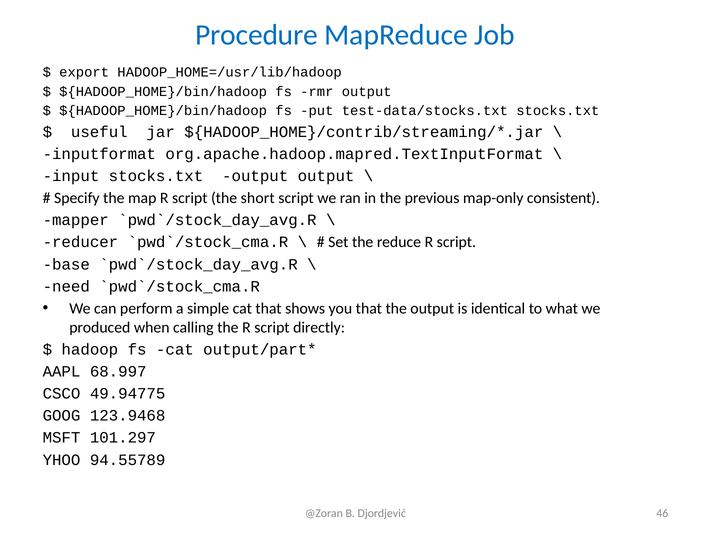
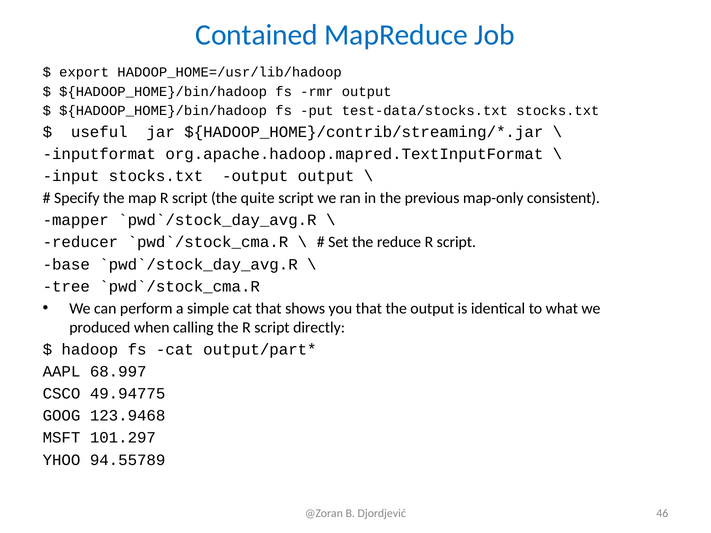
Procedure: Procedure -> Contained
short: short -> quite
need: need -> tree
